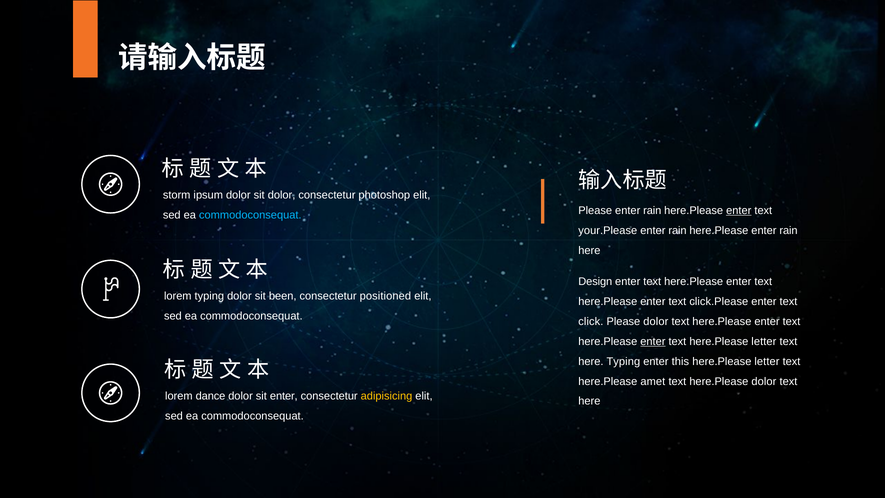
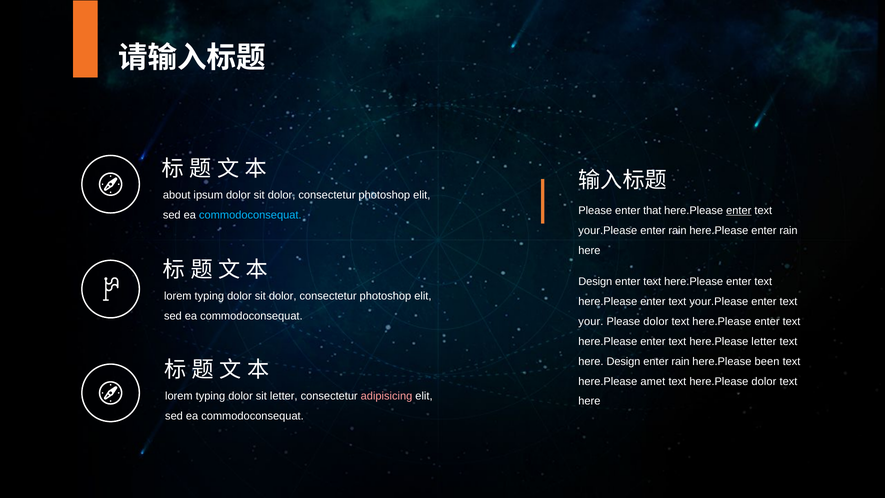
storm: storm -> about
Please enter rain: rain -> that
been at (283, 296): been -> dolor
positioned at (385, 296): positioned -> photoshop
click.Please at (719, 302): click.Please -> your.Please
click: click -> your
enter at (653, 341) underline: present -> none
here Typing: Typing -> Design
this at (680, 361): this -> rain
letter at (767, 361): letter -> been
dance at (211, 396): dance -> typing
sit enter: enter -> letter
adipisicing colour: yellow -> pink
